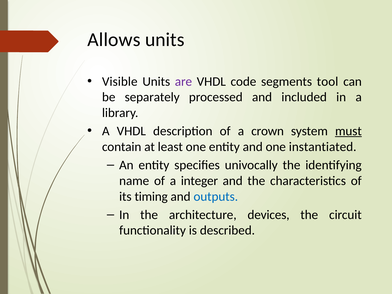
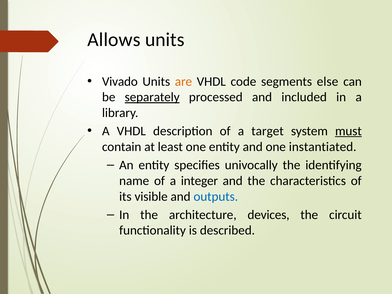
Visible: Visible -> Vivado
are colour: purple -> orange
tool: tool -> else
separately underline: none -> present
crown: crown -> target
timing: timing -> visible
